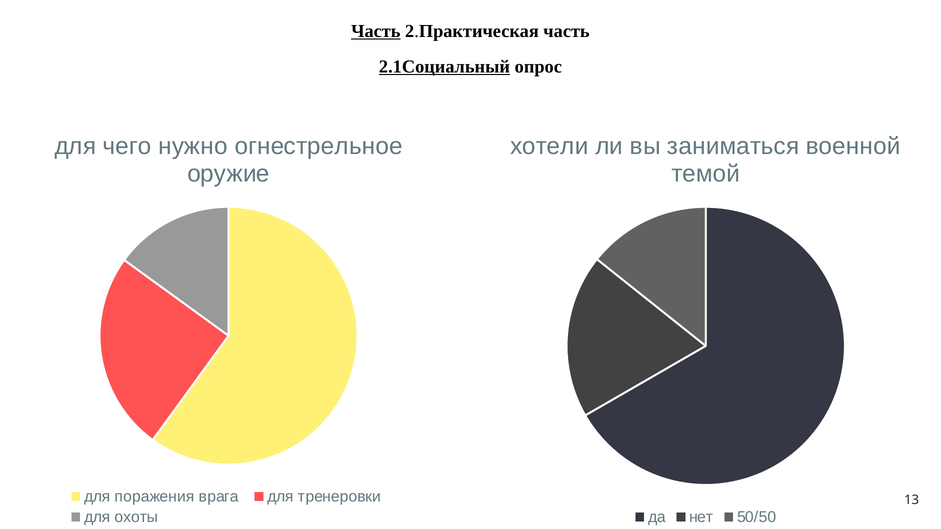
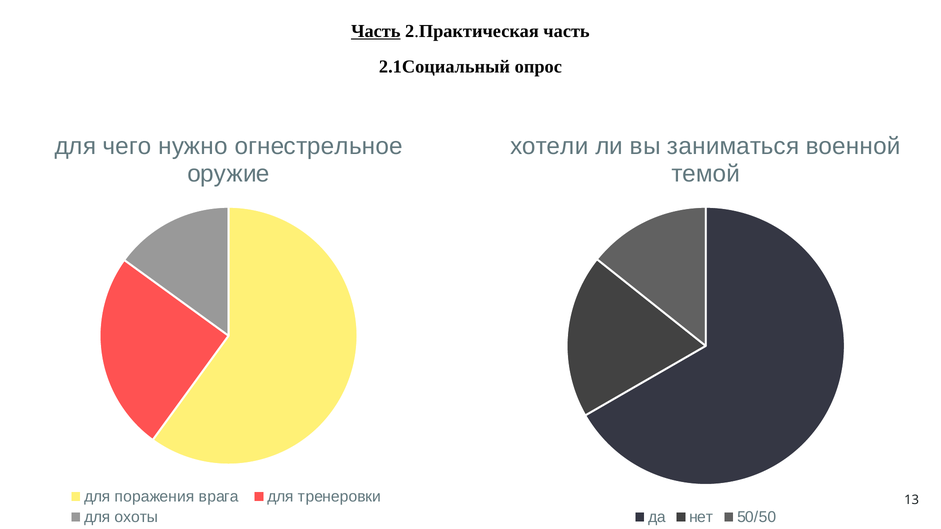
2.1Социальный underline: present -> none
